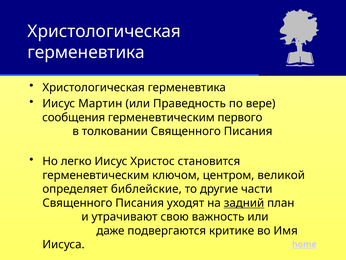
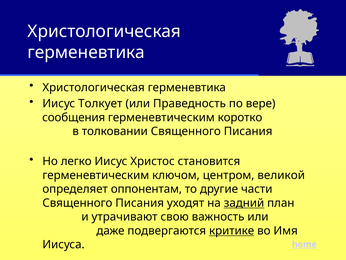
Мартин: Мартин -> Толкует
первого: первого -> коротко
библейские: библейские -> оппонентам
критике underline: none -> present
